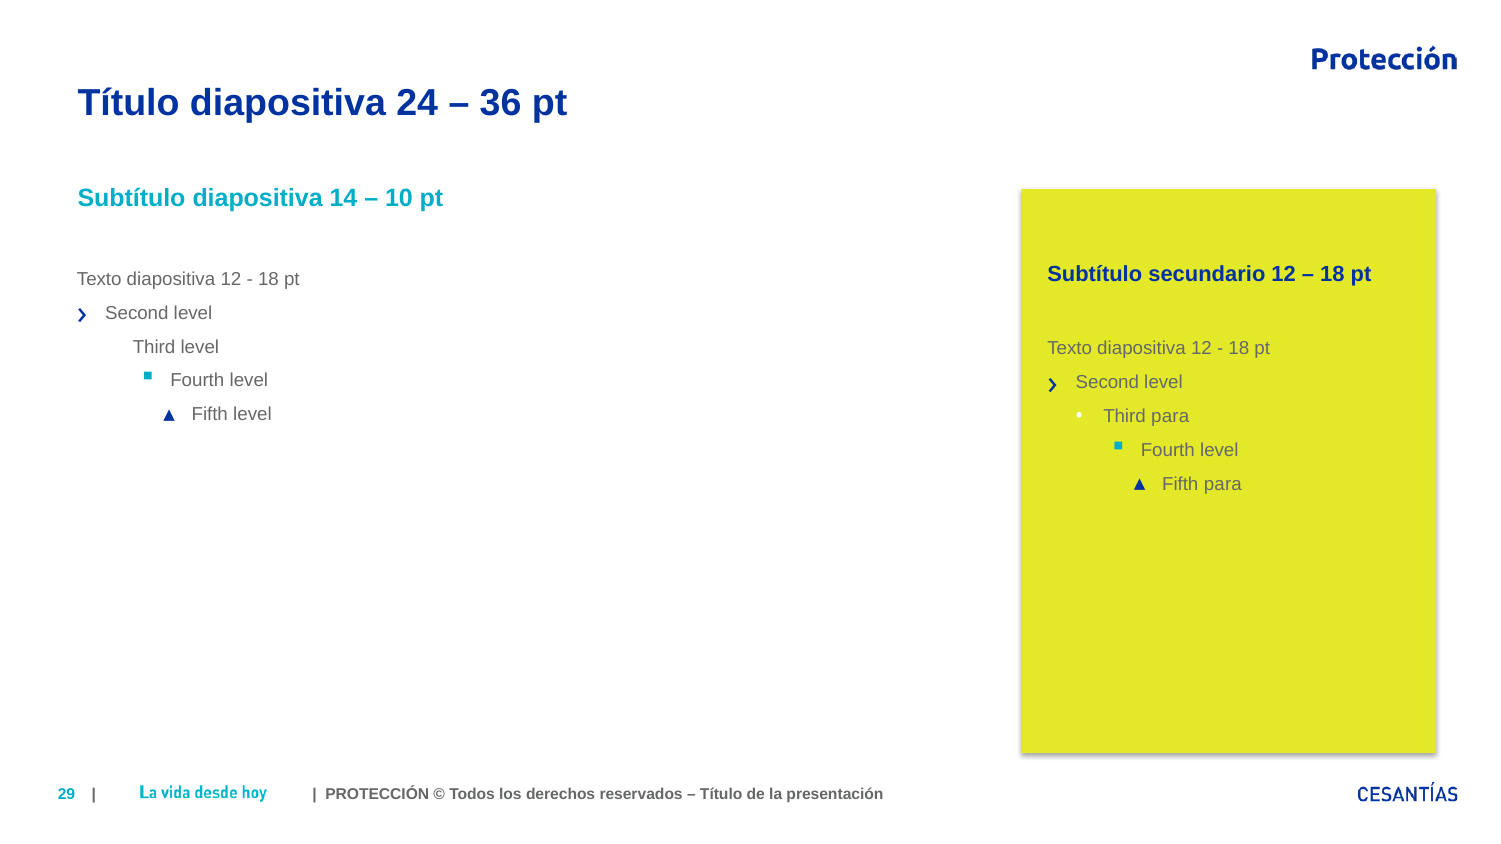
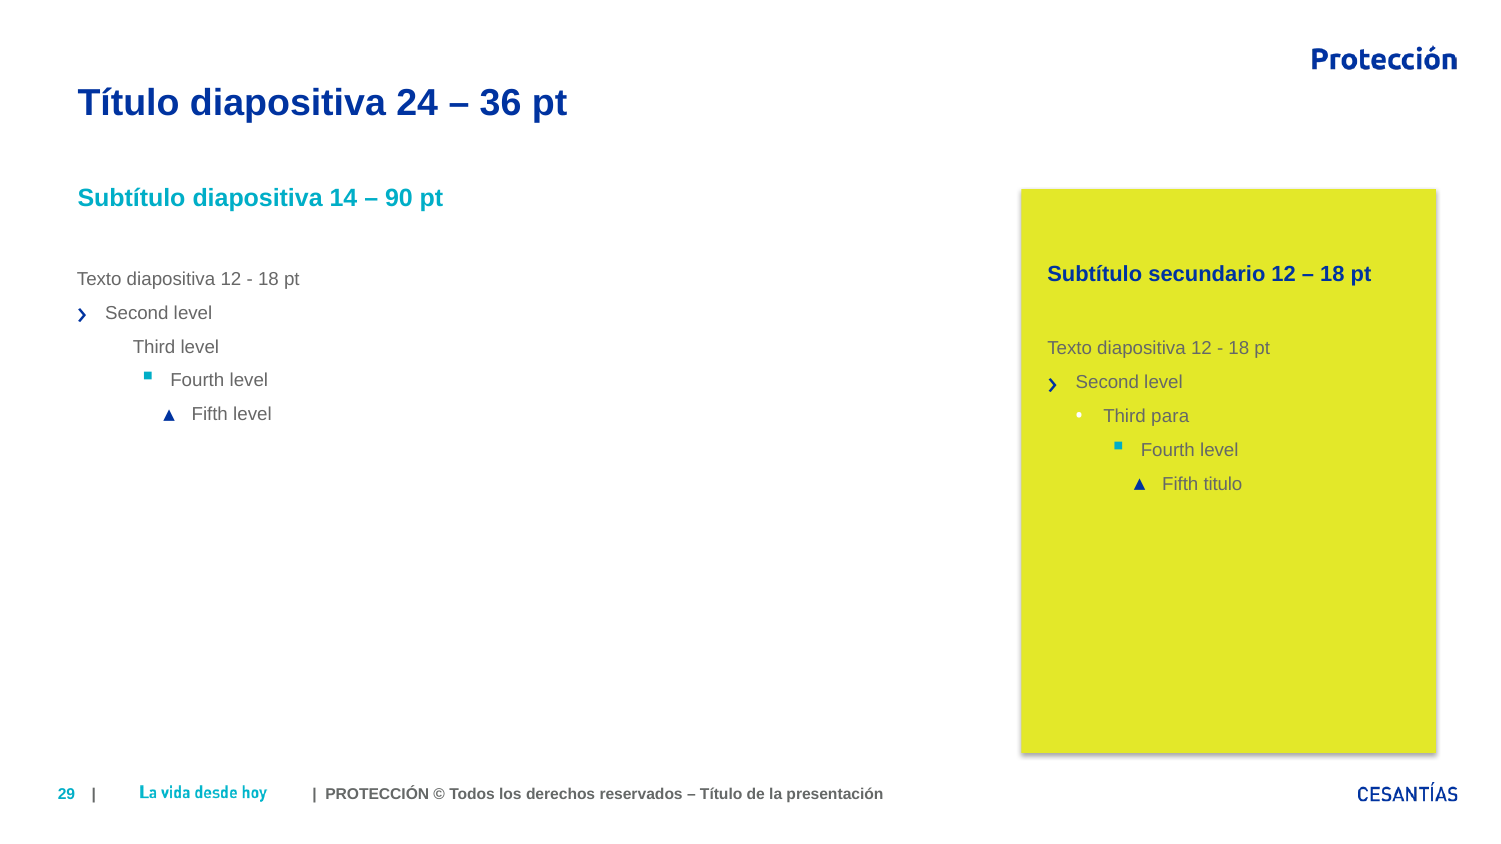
10: 10 -> 90
Fifth para: para -> titulo
